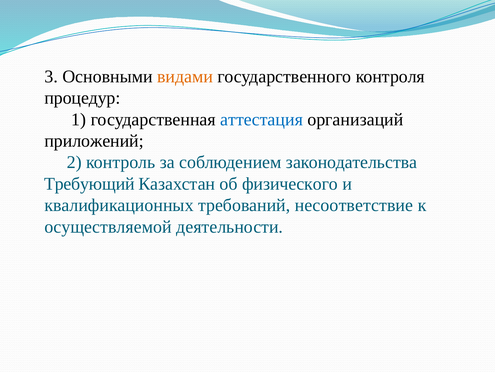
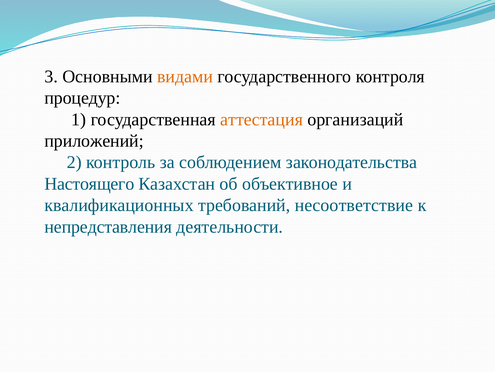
аттестация colour: blue -> orange
Требующий: Требующий -> Настоящего
физического: физического -> объективное
осуществляемой: осуществляемой -> непредставления
